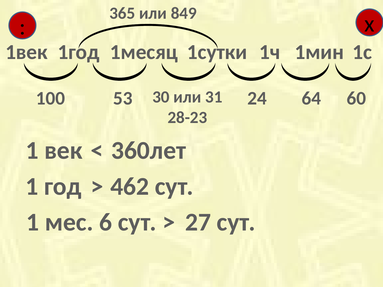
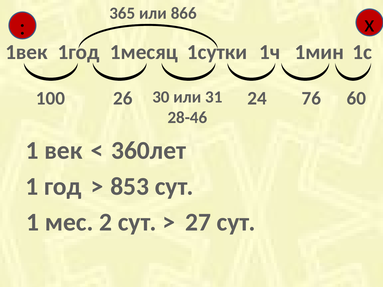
849: 849 -> 866
53: 53 -> 26
64: 64 -> 76
28-23: 28-23 -> 28-46
462: 462 -> 853
6: 6 -> 2
